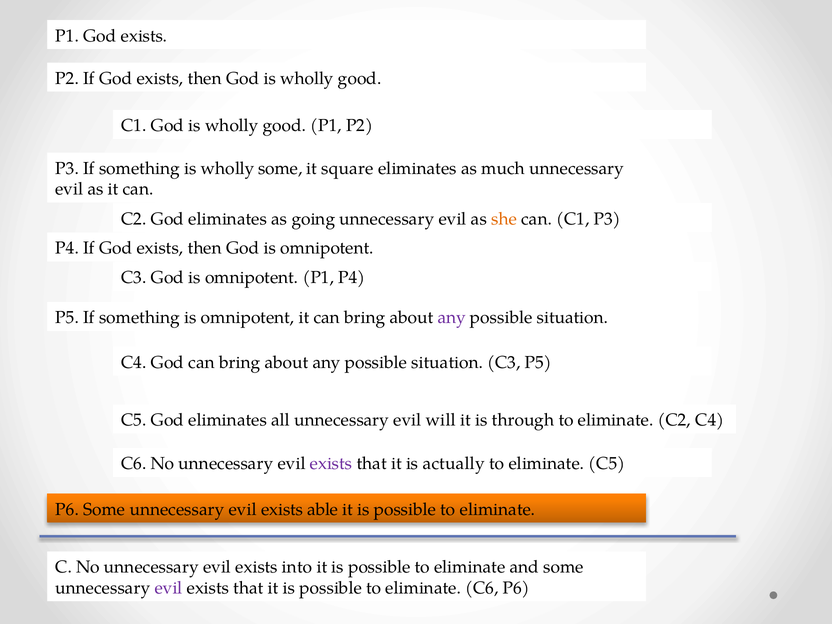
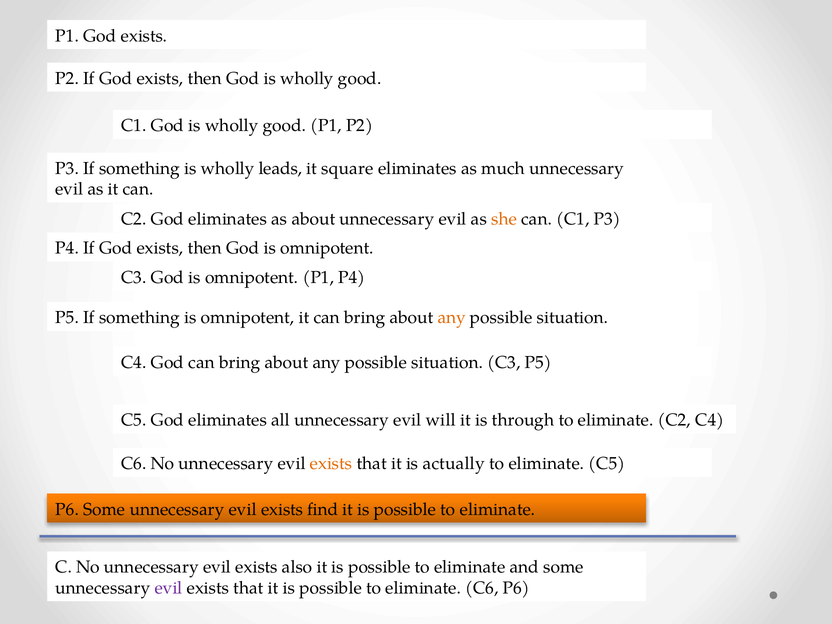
wholly some: some -> leads
as going: going -> about
any at (452, 318) colour: purple -> orange
exists at (331, 464) colour: purple -> orange
able: able -> find
into: into -> also
